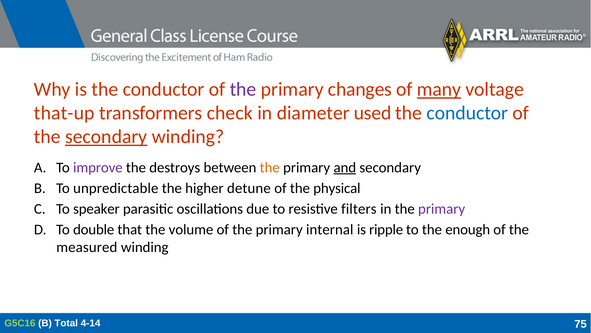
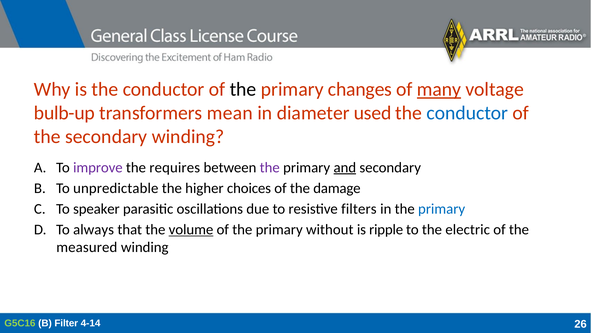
the at (243, 89) colour: purple -> black
that-up: that-up -> bulb-up
check: check -> mean
secondary at (106, 137) underline: present -> none
destroys: destroys -> requires
the at (270, 167) colour: orange -> purple
detune: detune -> choices
physical: physical -> damage
primary at (442, 209) colour: purple -> blue
double: double -> always
volume underline: none -> present
internal: internal -> without
enough: enough -> electric
Total: Total -> Filter
75: 75 -> 26
